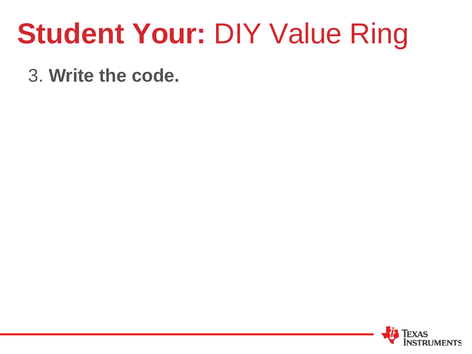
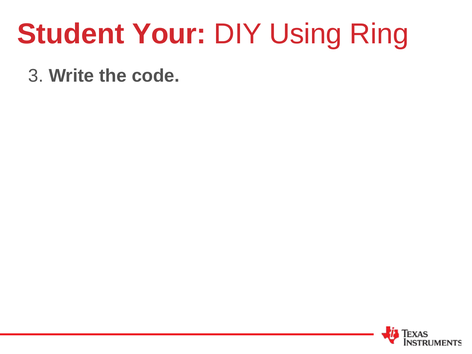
Value: Value -> Using
